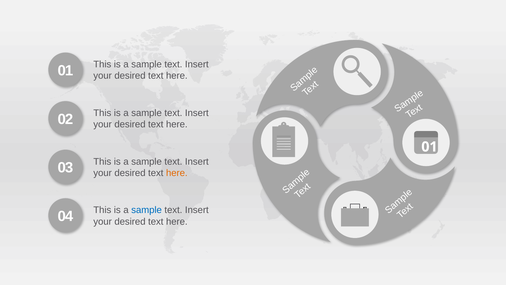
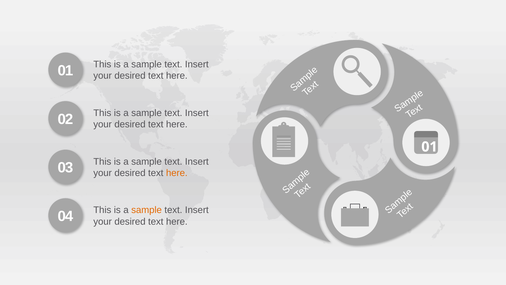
sample at (147, 210) colour: blue -> orange
